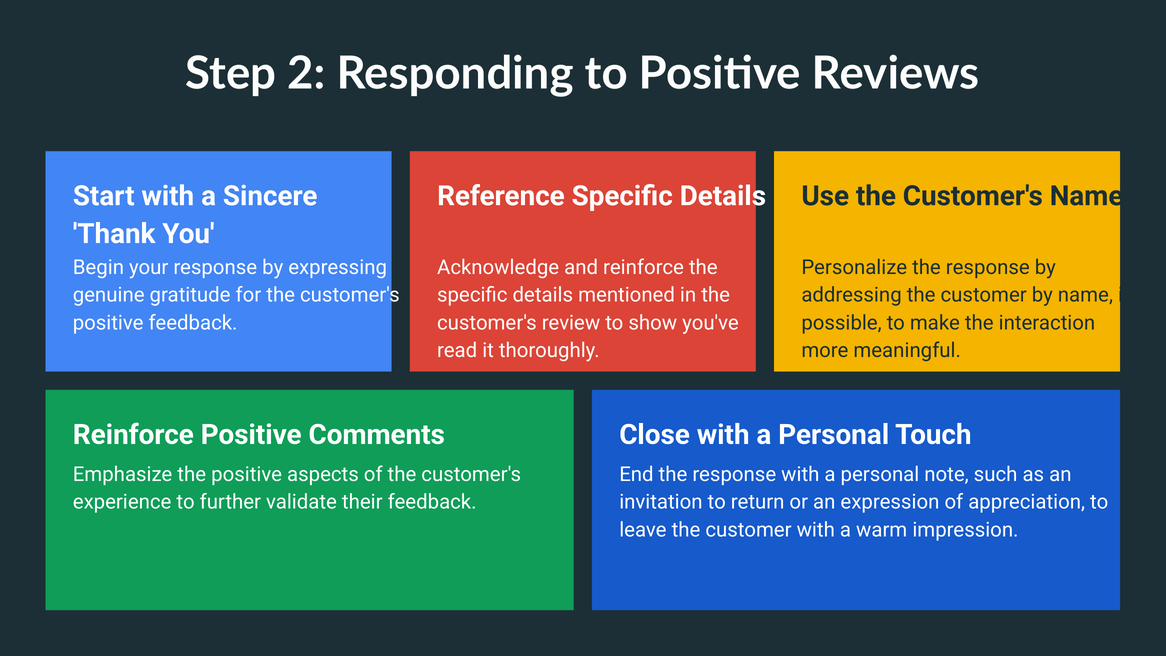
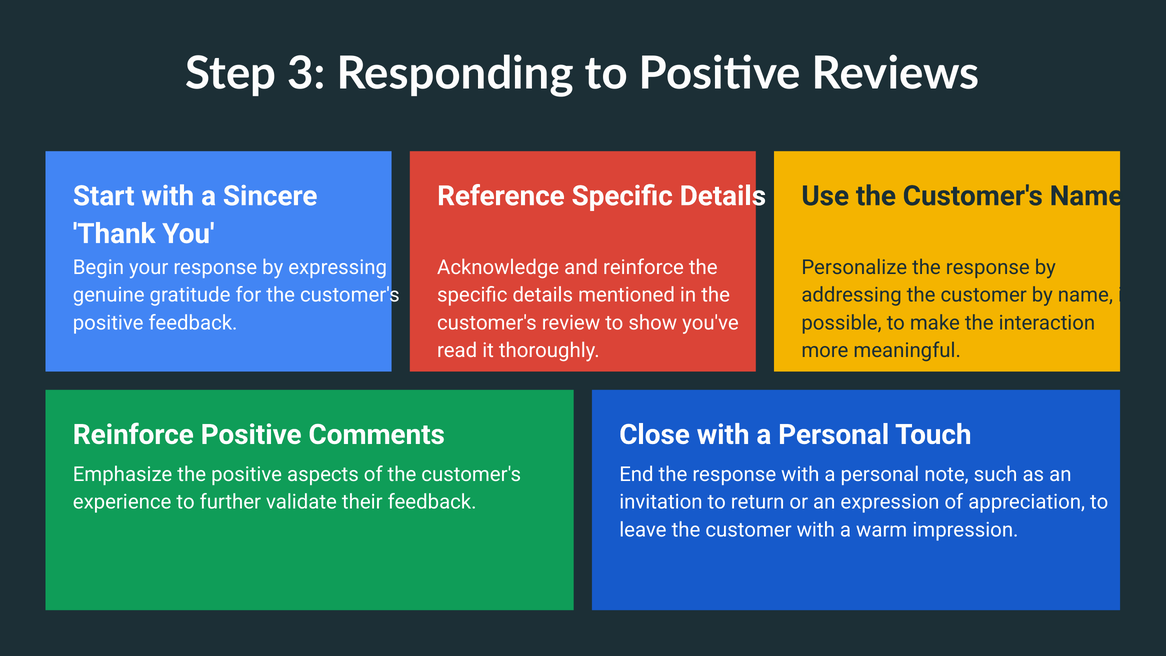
2: 2 -> 3
